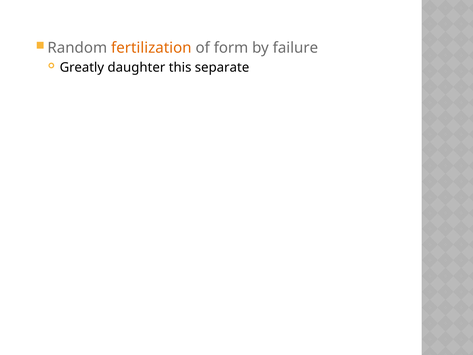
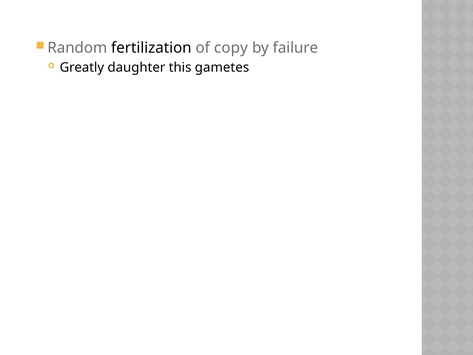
fertilization colour: orange -> black
form: form -> copy
separate: separate -> gametes
